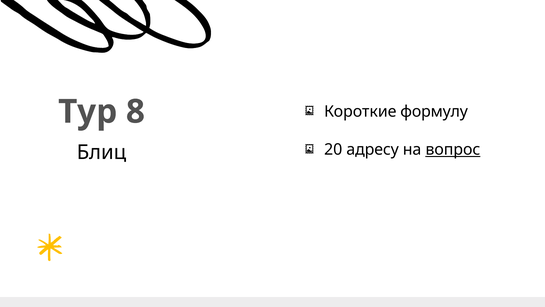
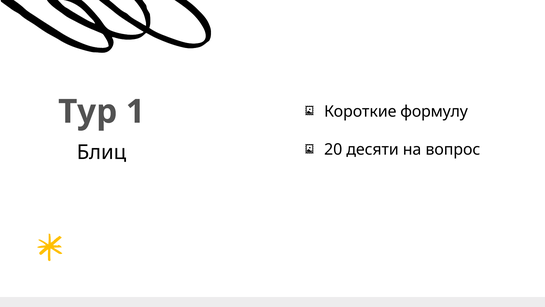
8: 8 -> 1
адресу: адресу -> десяти
вопрос underline: present -> none
